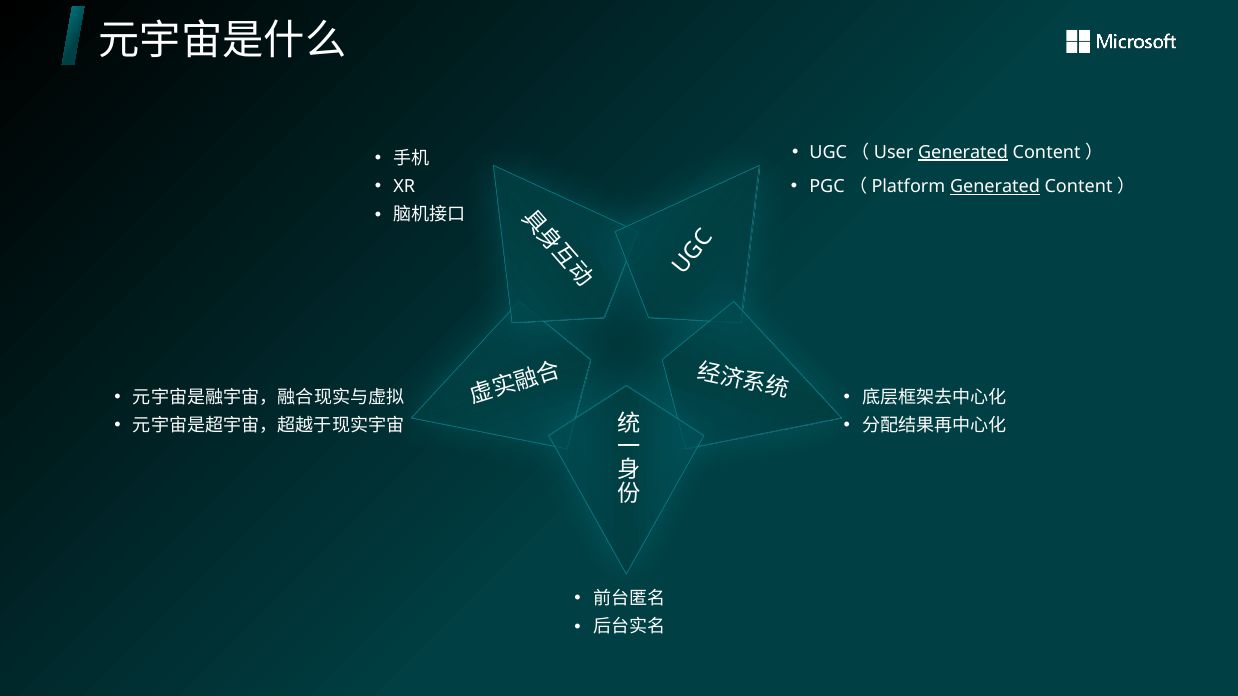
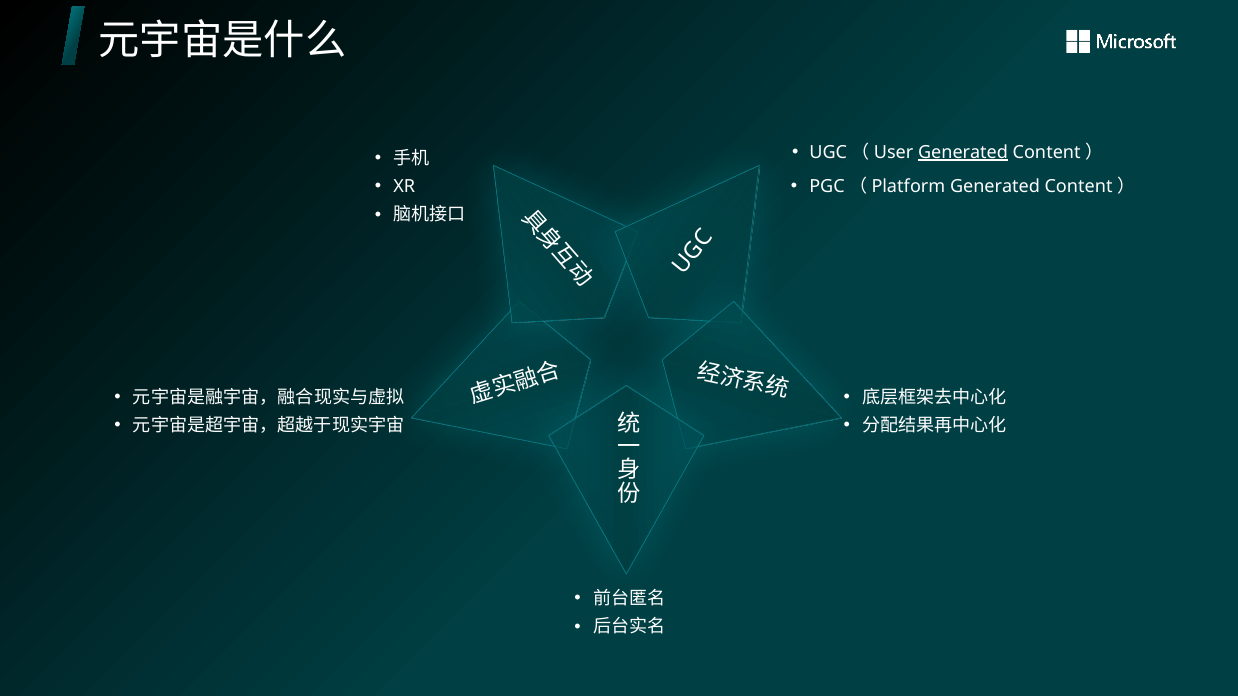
Generated at (995, 187) underline: present -> none
